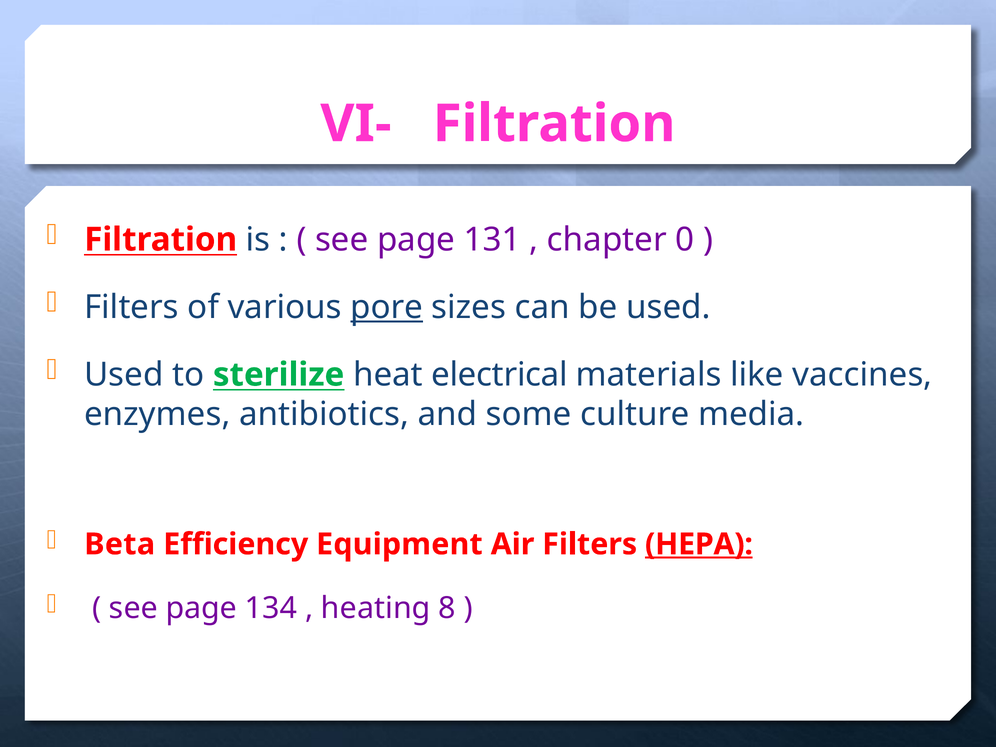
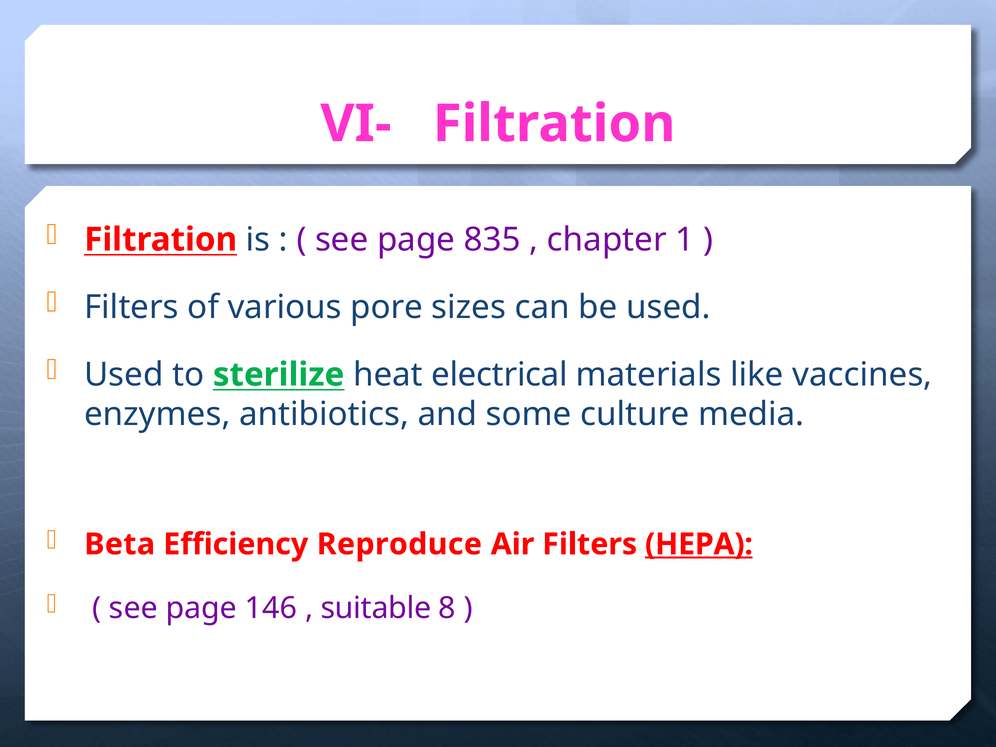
131: 131 -> 835
0: 0 -> 1
pore underline: present -> none
Equipment: Equipment -> Reproduce
134: 134 -> 146
heating: heating -> suitable
